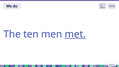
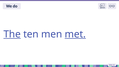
The underline: none -> present
